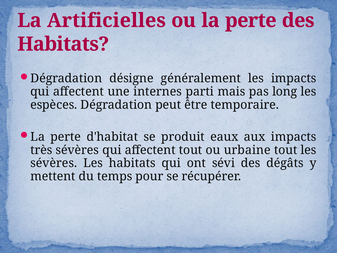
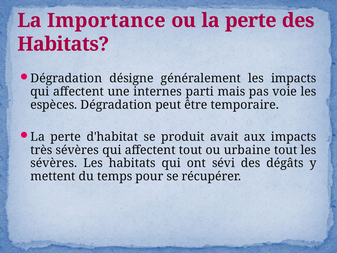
Artificielles: Artificielles -> Importance
long: long -> voie
eaux: eaux -> avait
